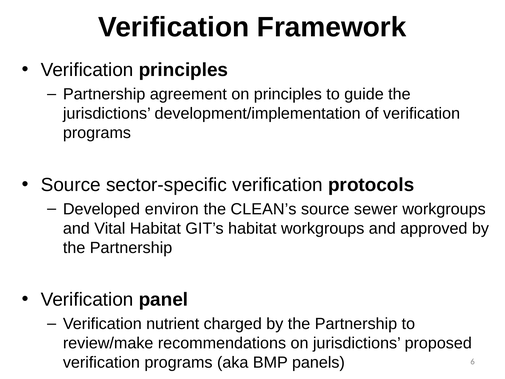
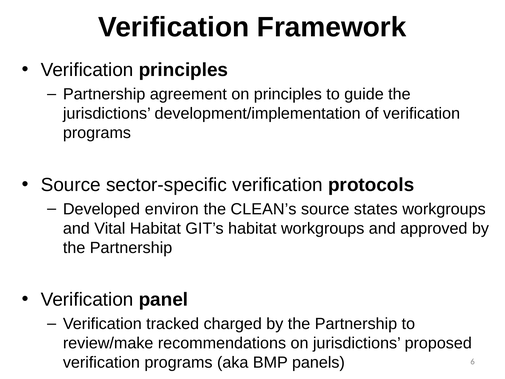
sewer: sewer -> states
nutrient: nutrient -> tracked
